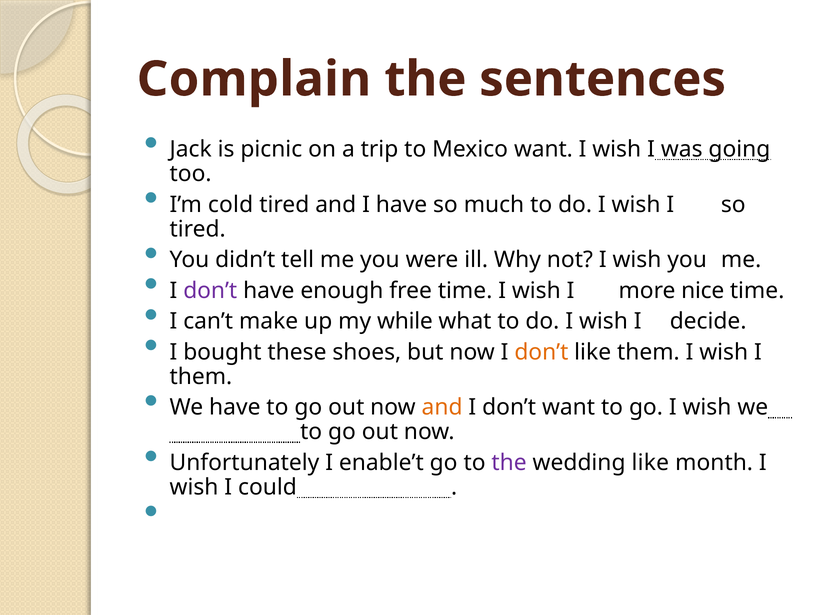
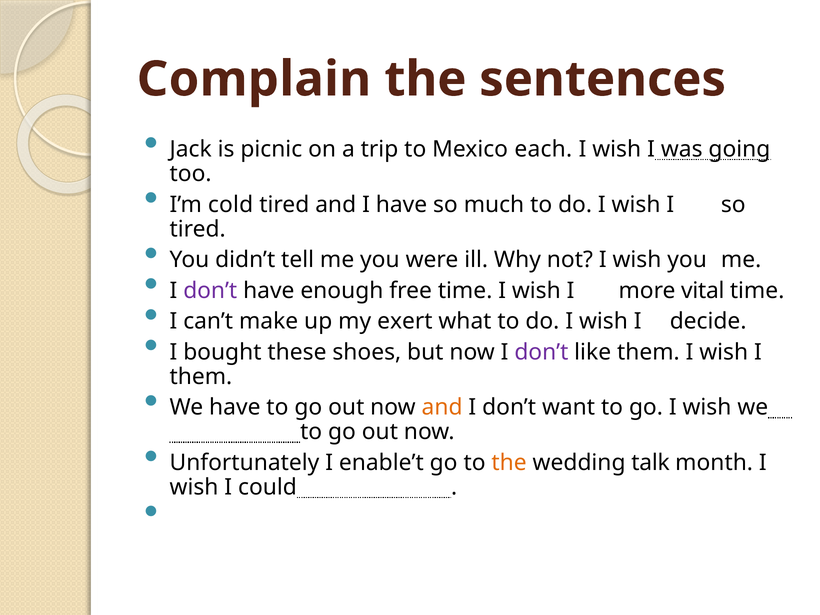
Mexico want: want -> each
nice: nice -> vital
while: while -> exert
don’t at (541, 352) colour: orange -> purple
the at (509, 463) colour: purple -> orange
wedding like: like -> talk
